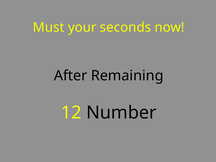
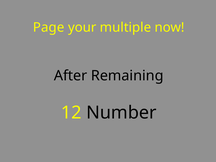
Must: Must -> Page
seconds: seconds -> multiple
